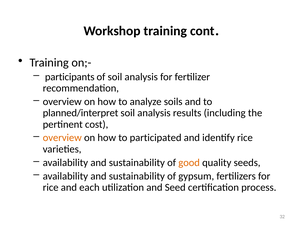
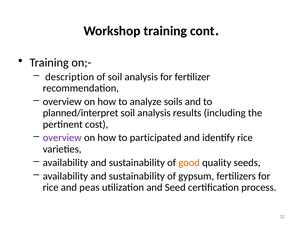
participants: participants -> description
overview at (62, 138) colour: orange -> purple
each: each -> peas
